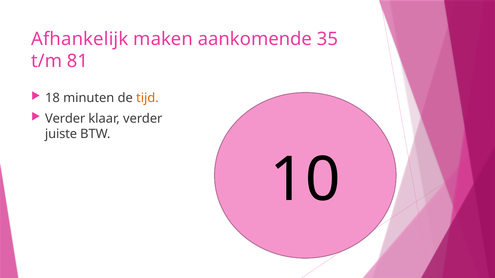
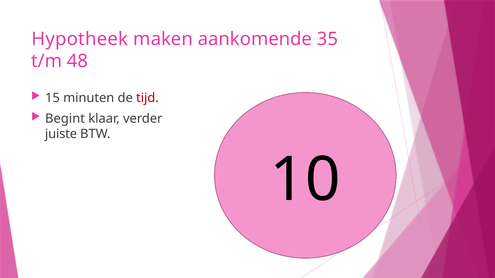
Afhankelijk: Afhankelijk -> Hypotheek
81: 81 -> 48
18: 18 -> 15
tijd colour: orange -> red
Verder at (65, 119): Verder -> Begint
